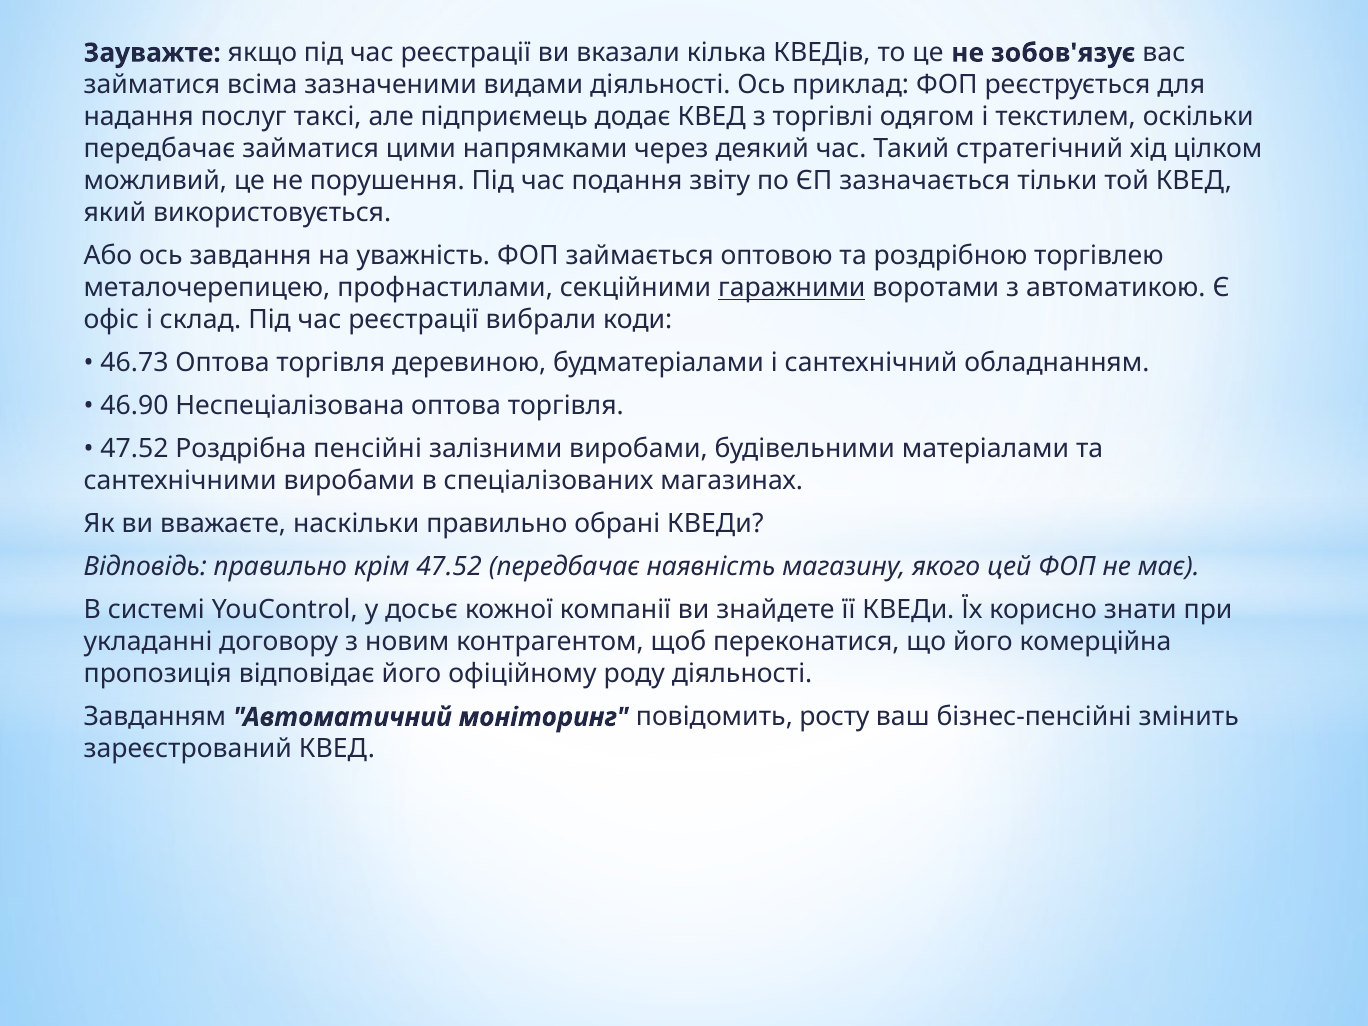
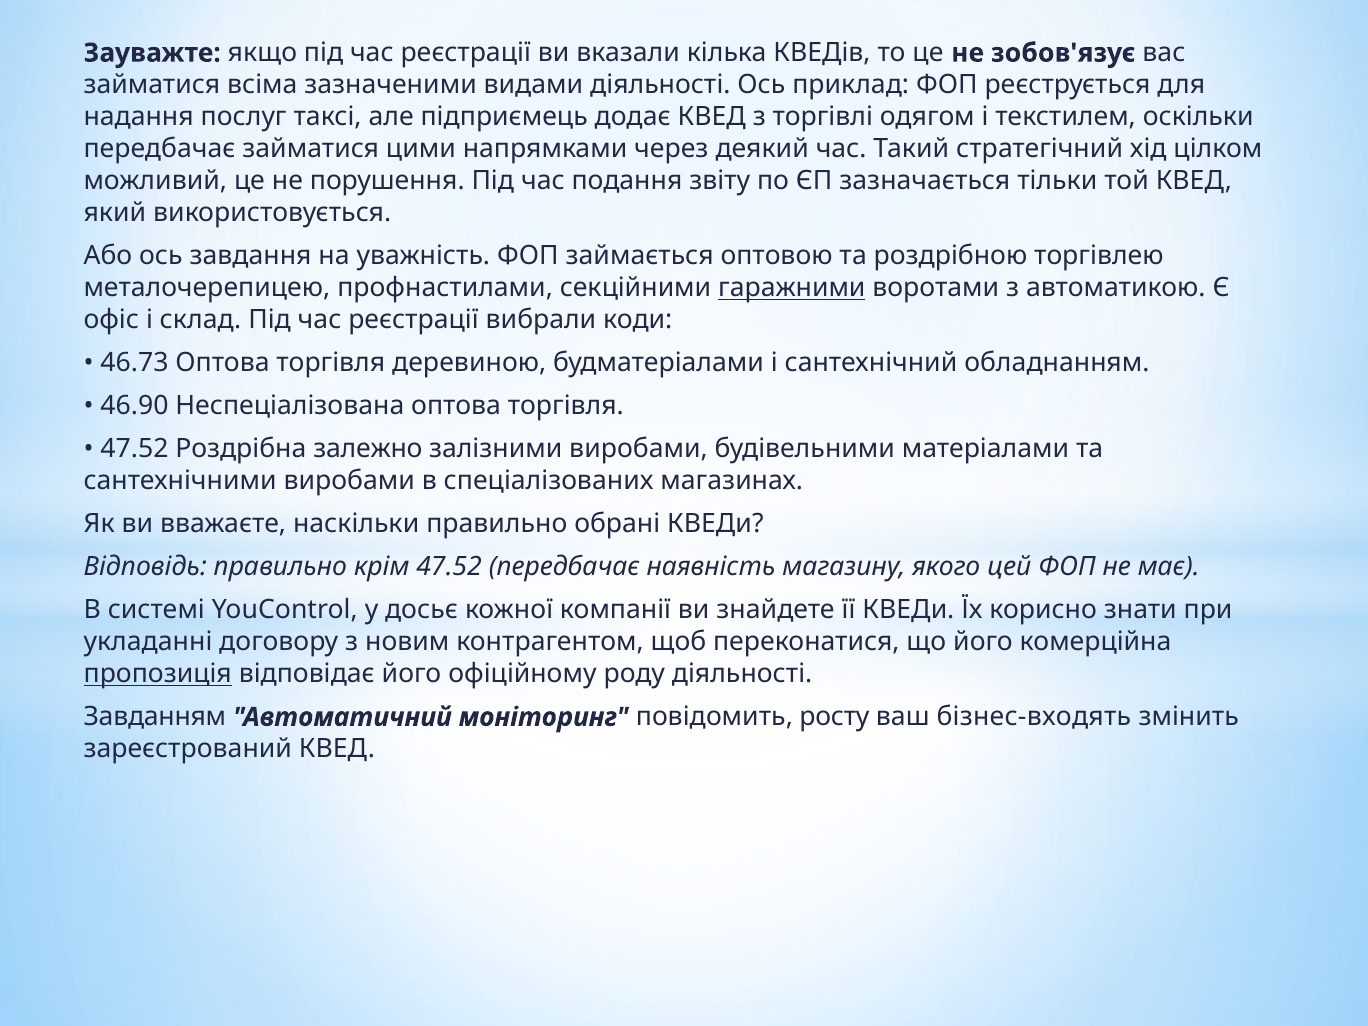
пенсійні: пенсійні -> залежно
пропозиція underline: none -> present
бізнес-пенсійні: бізнес-пенсійні -> бізнес-входять
